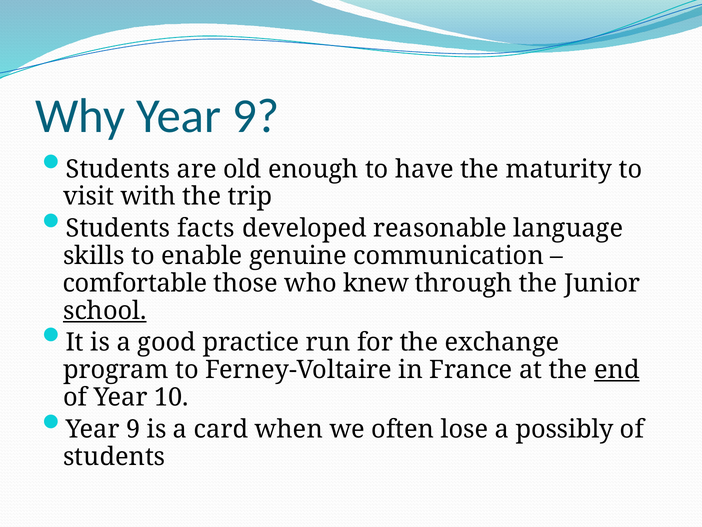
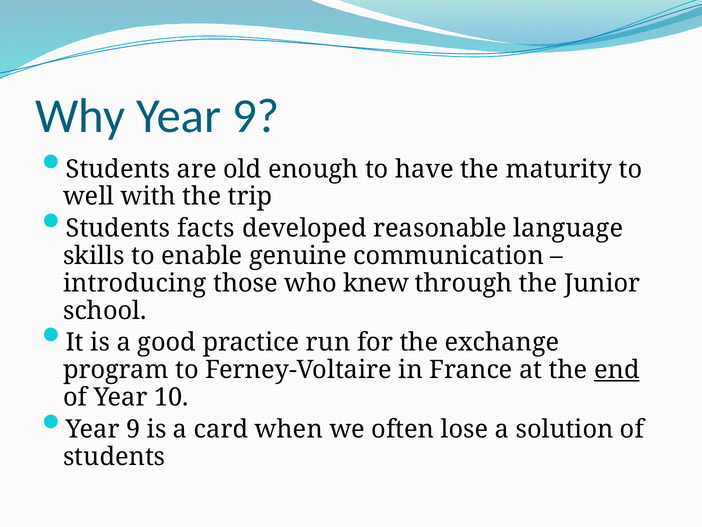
visit: visit -> well
comfortable: comfortable -> introducing
school underline: present -> none
possibly: possibly -> solution
